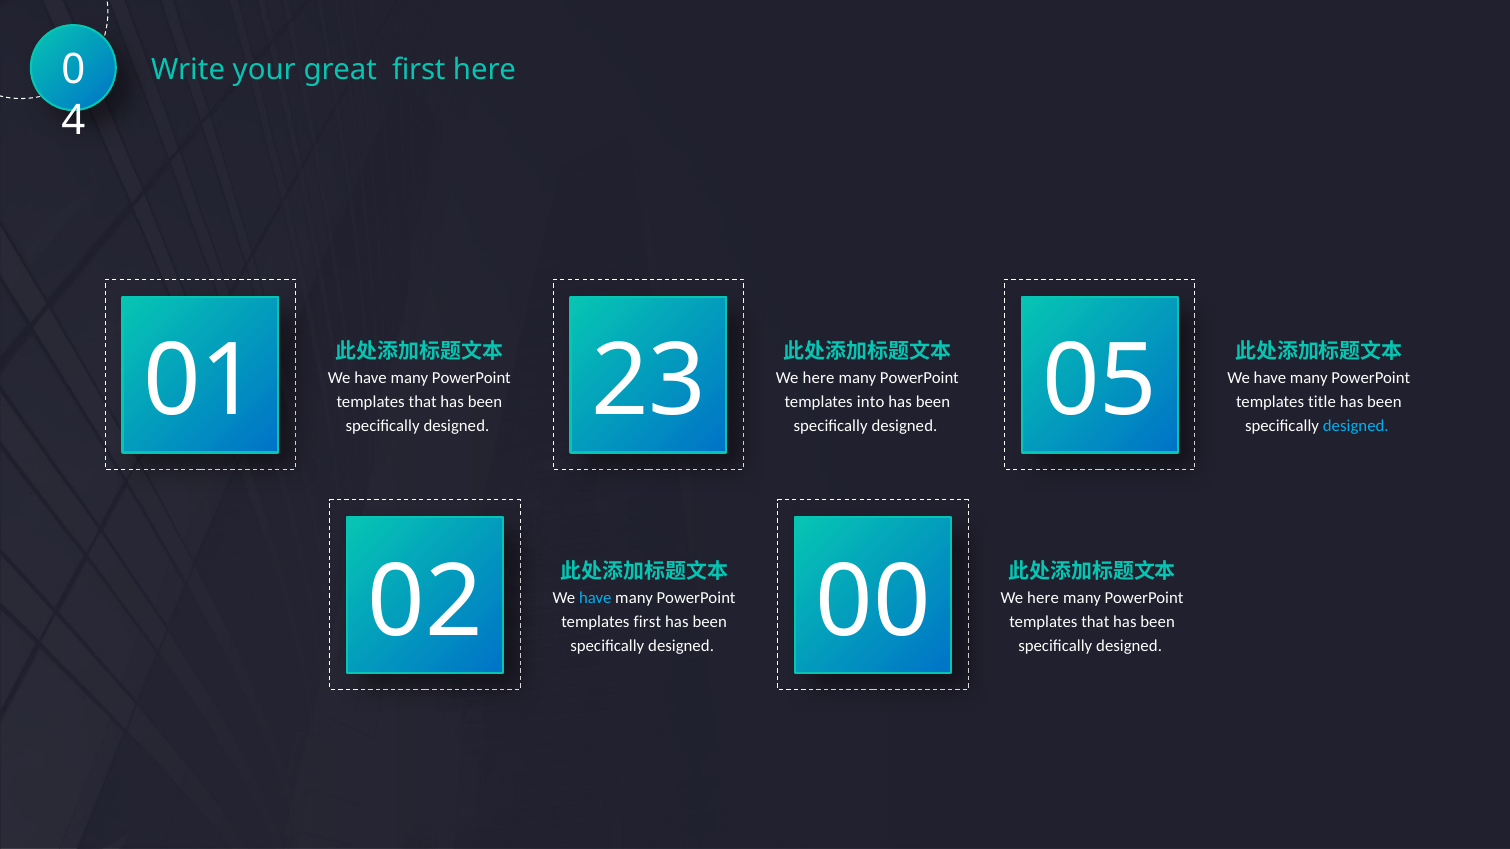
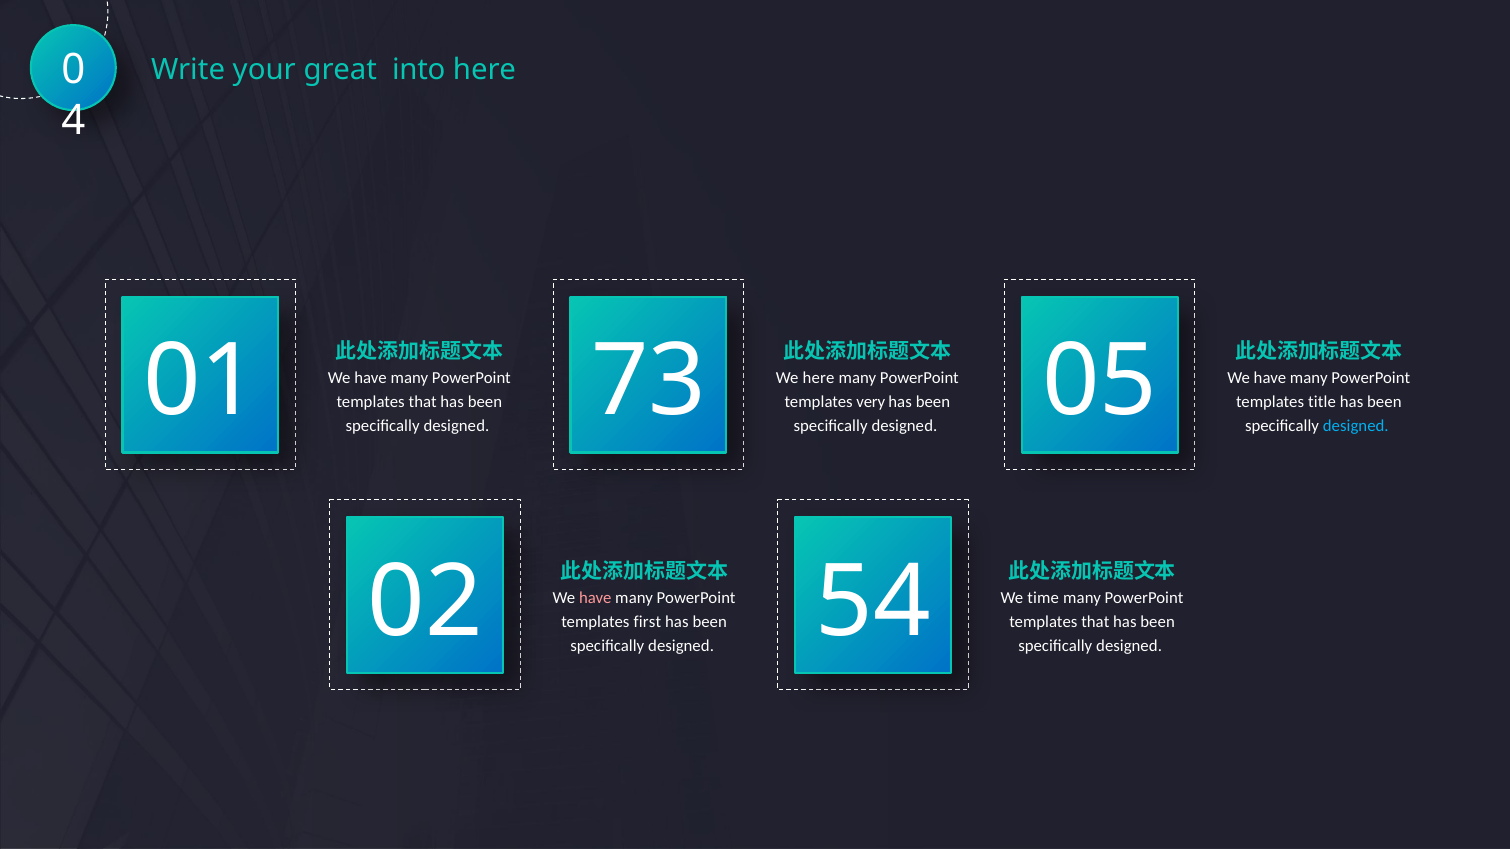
great first: first -> into
into: into -> very
23: 23 -> 73
have at (595, 598) colour: light blue -> pink
here at (1043, 598): here -> time
00: 00 -> 54
